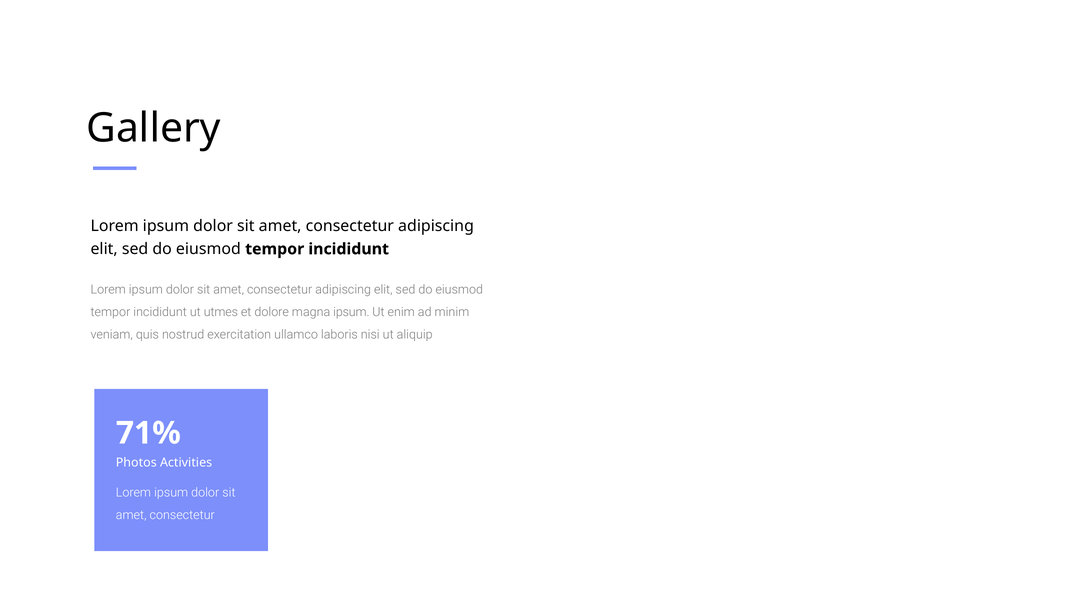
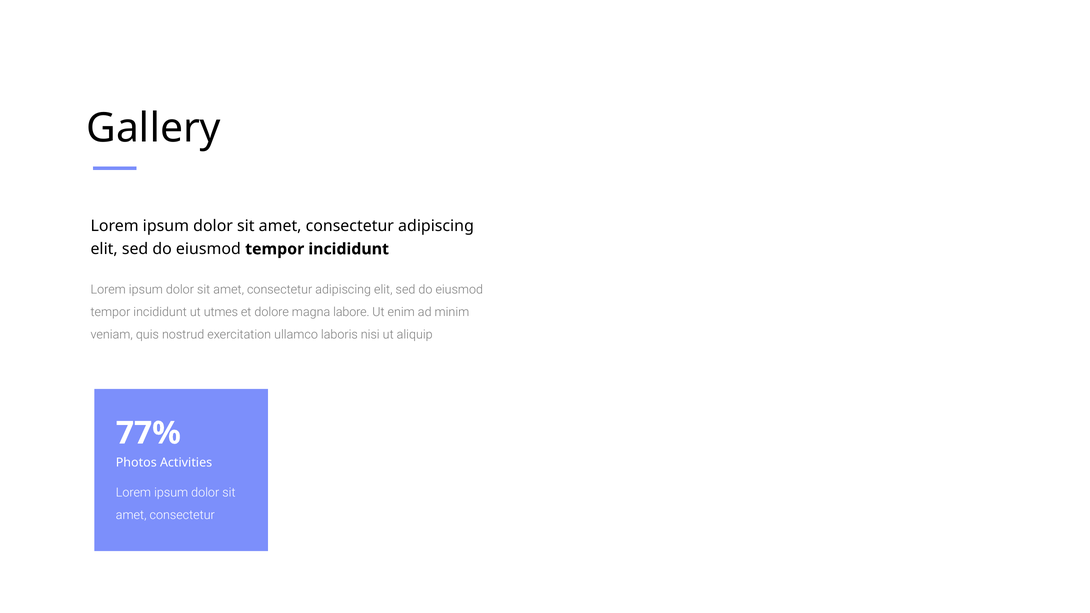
magna ipsum: ipsum -> labore
71%: 71% -> 77%
